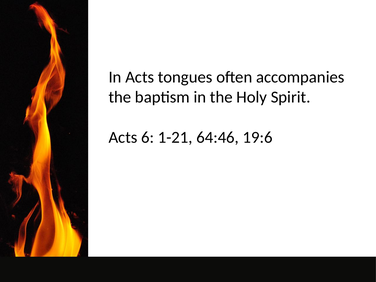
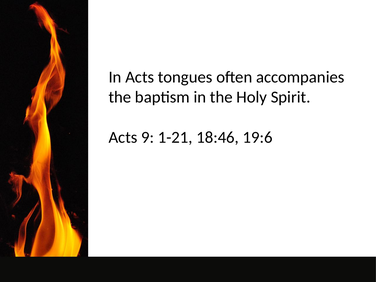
6: 6 -> 9
64:46: 64:46 -> 18:46
